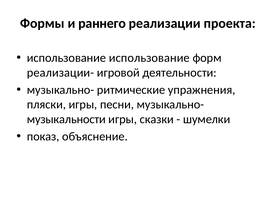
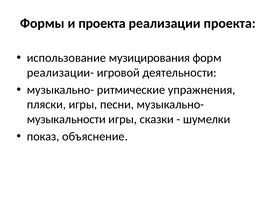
и раннего: раннего -> проекта
использование использование: использование -> музицирования
